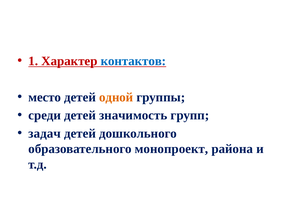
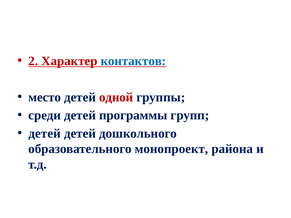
1: 1 -> 2
одной colour: orange -> red
значимость: значимость -> программы
задач at (45, 133): задач -> детей
